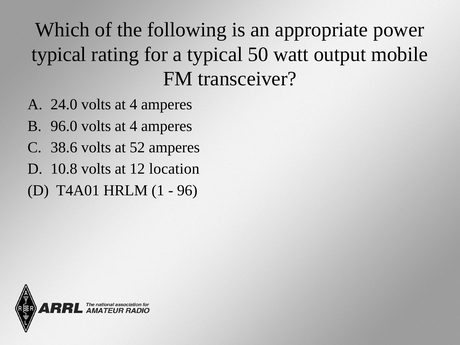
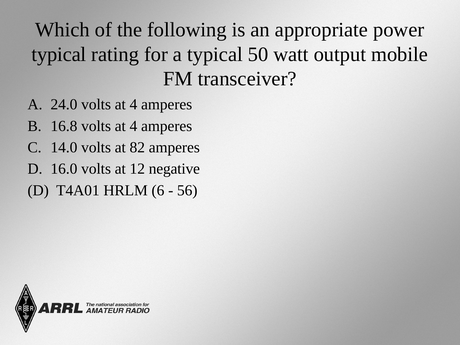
96.0: 96.0 -> 16.8
38.6: 38.6 -> 14.0
52: 52 -> 82
10.8: 10.8 -> 16.0
location: location -> negative
1: 1 -> 6
96: 96 -> 56
